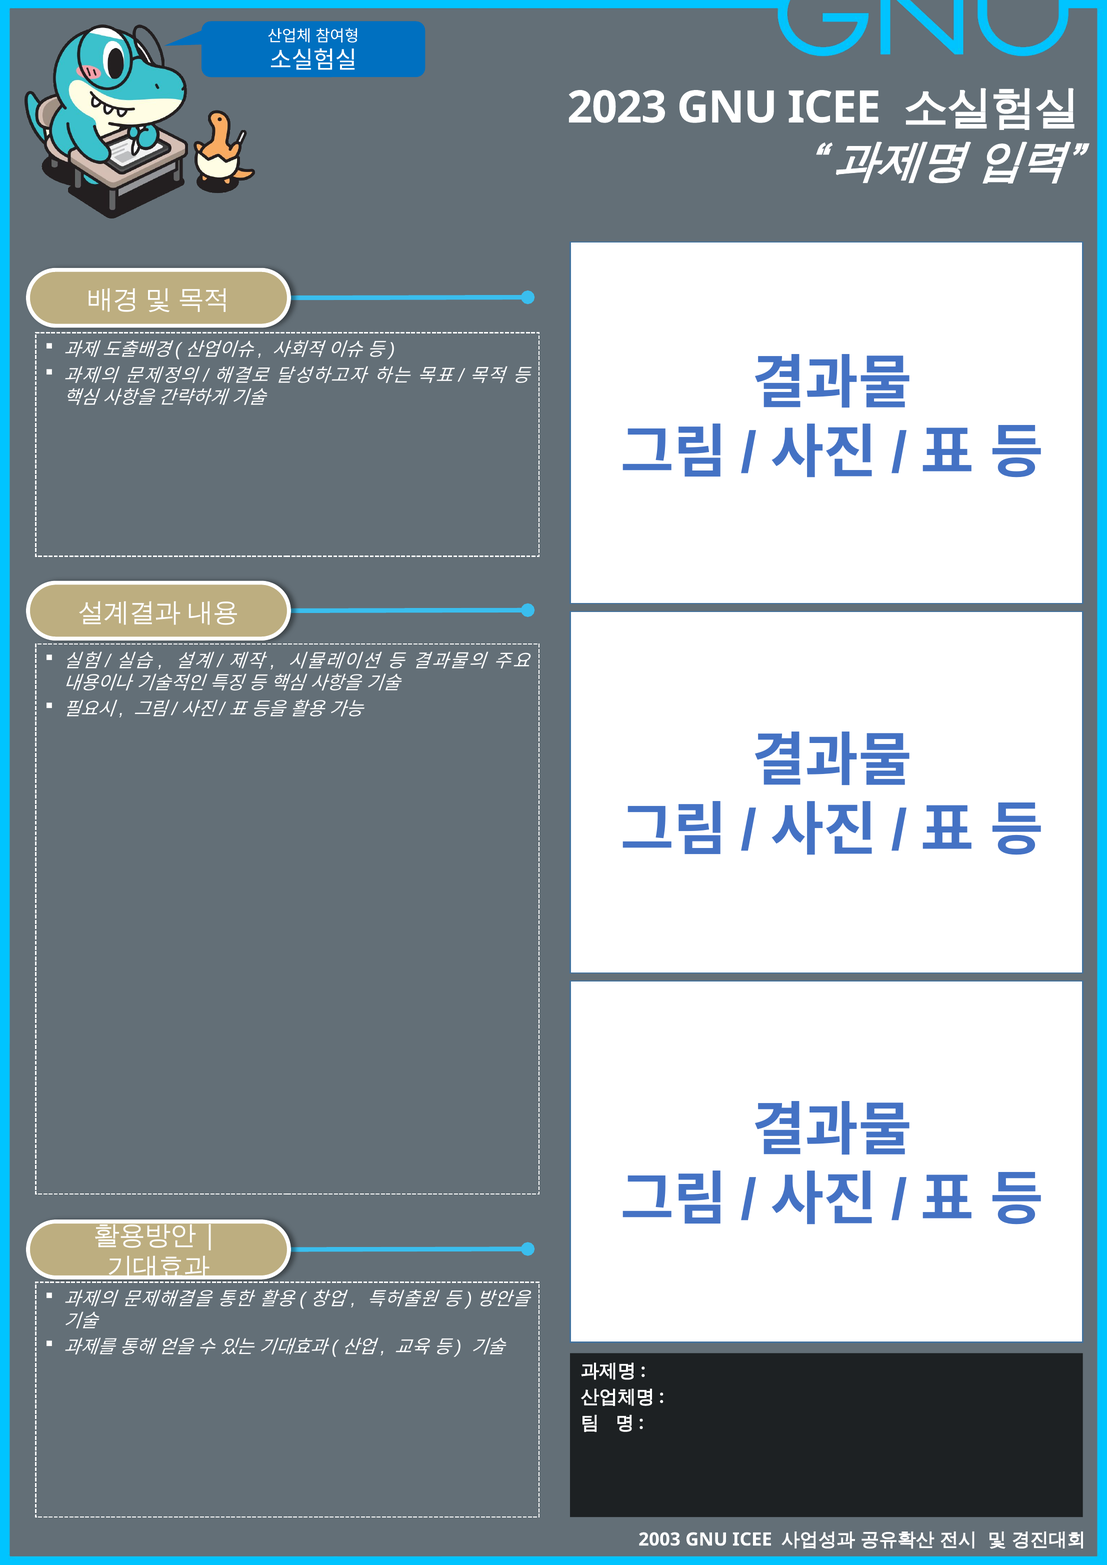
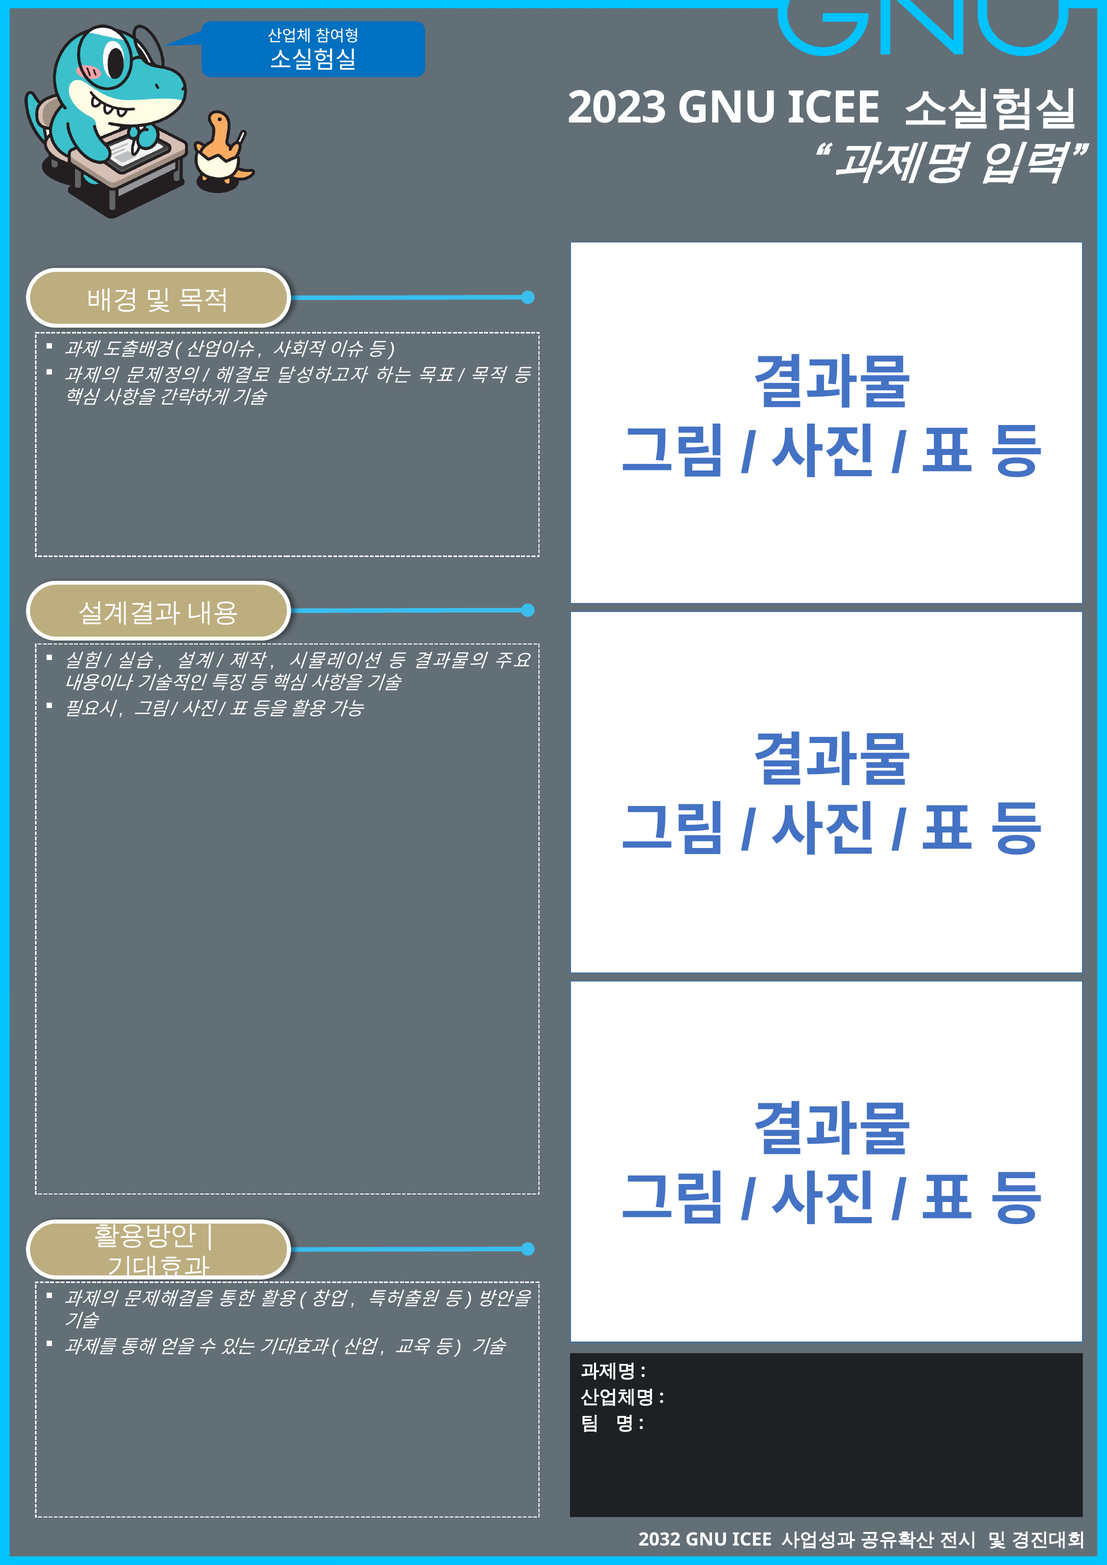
2003: 2003 -> 2032
